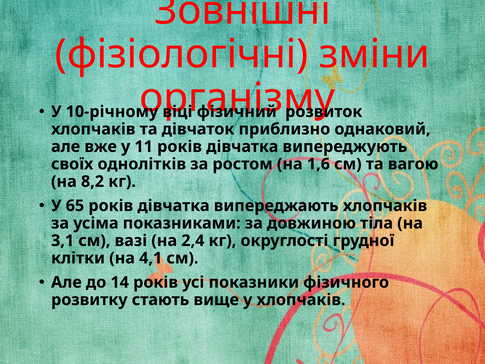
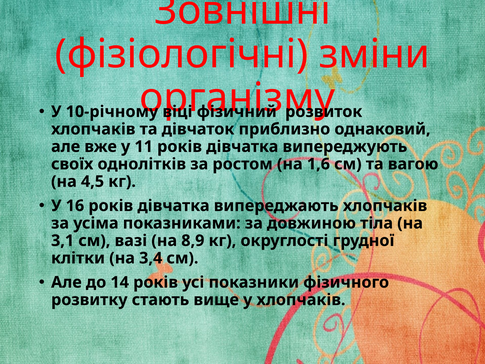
8,2: 8,2 -> 4,5
65: 65 -> 16
2,4: 2,4 -> 8,9
4,1: 4,1 -> 3,4
